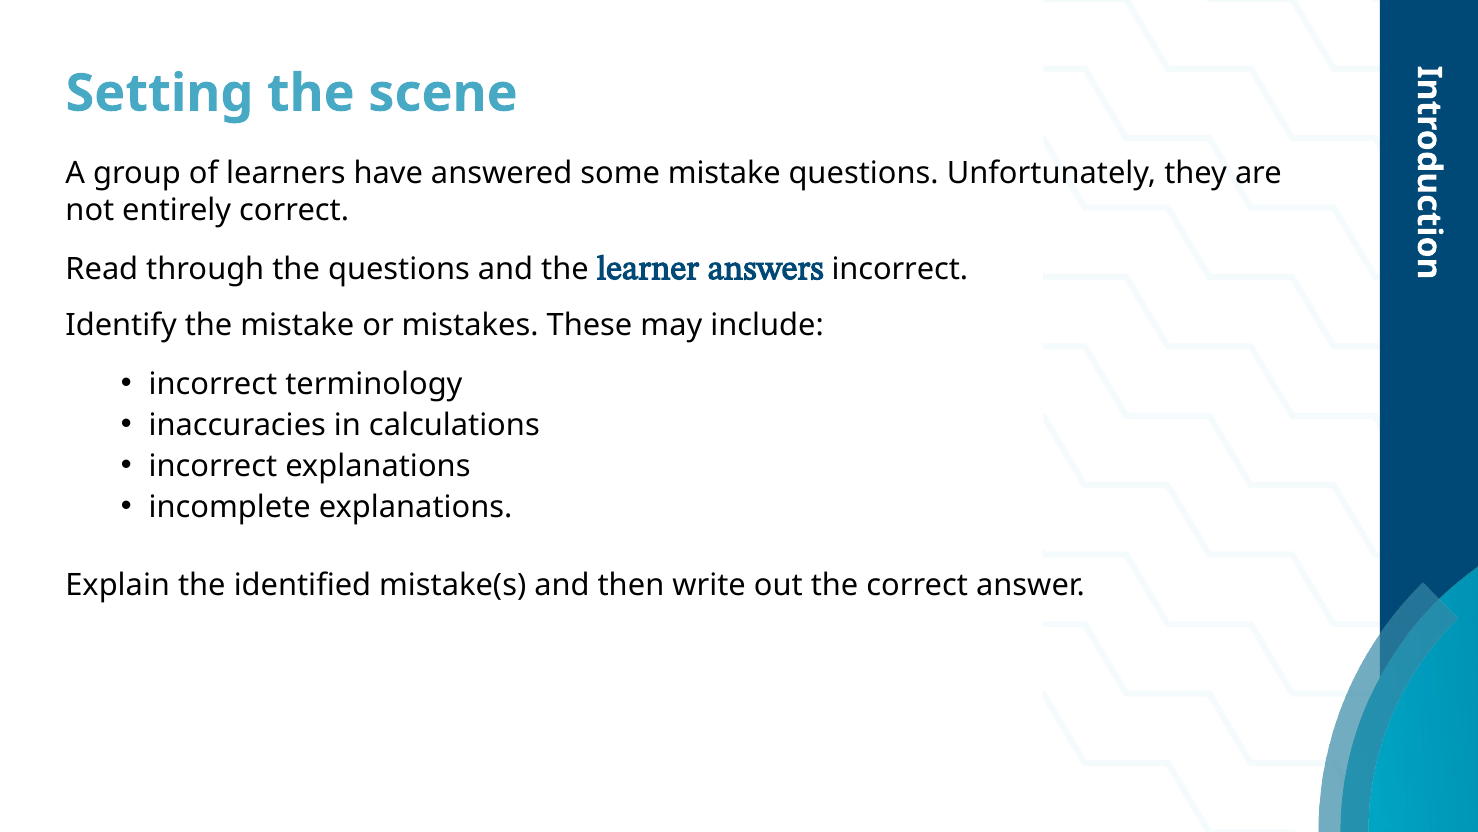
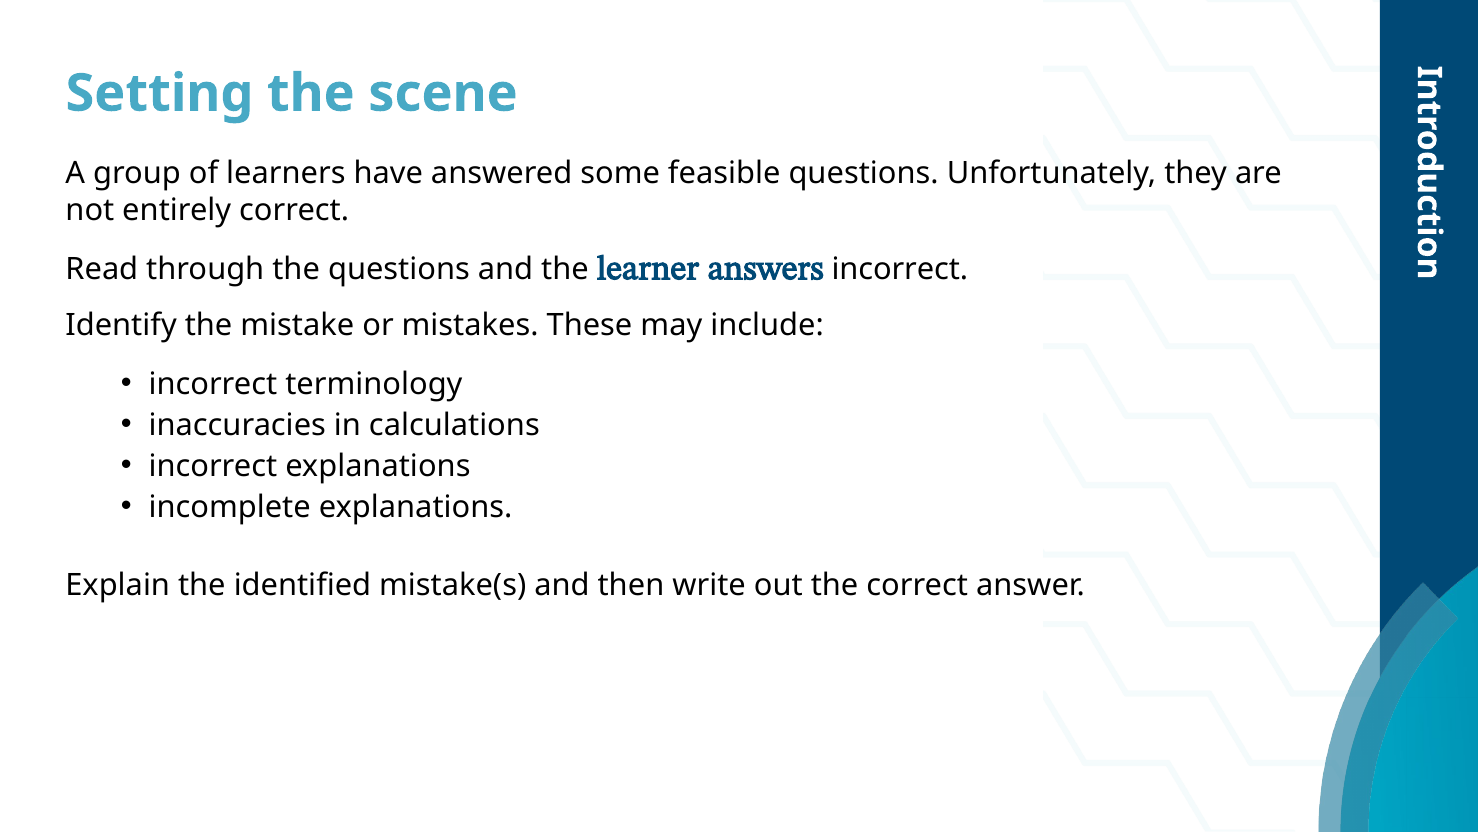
some mistake: mistake -> feasible
